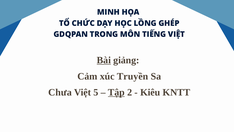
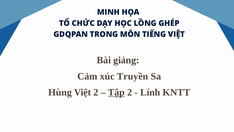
Bài underline: present -> none
Chưa: Chưa -> Hùng
Việt 5: 5 -> 2
Kiêu: Kiêu -> Lính
